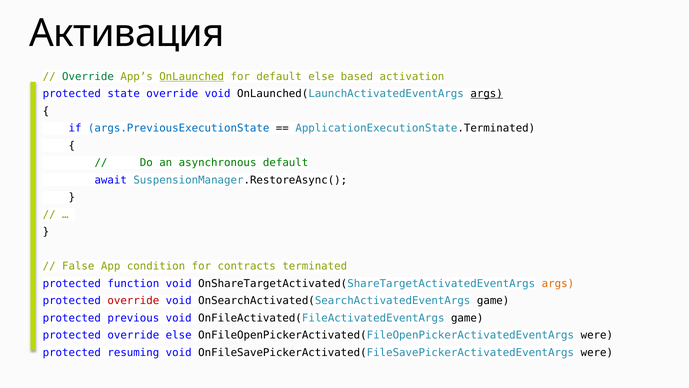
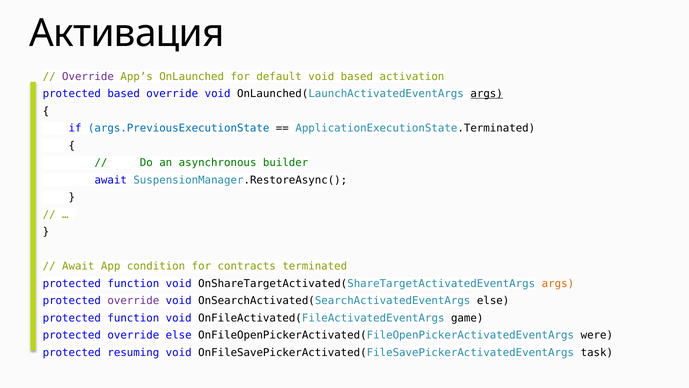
Override at (88, 76) colour: green -> purple
OnLaunched underline: present -> none
default else: else -> void
protected state: state -> based
asynchronous default: default -> builder
False at (78, 266): False -> Await
override at (133, 301) colour: red -> purple
OnSearchActivated(SearchActivatedEventArgs game: game -> else
previous at (133, 318): previous -> function
OnFileSavePickerActivated(FileSavePickerActivatedEventArgs were: were -> task
